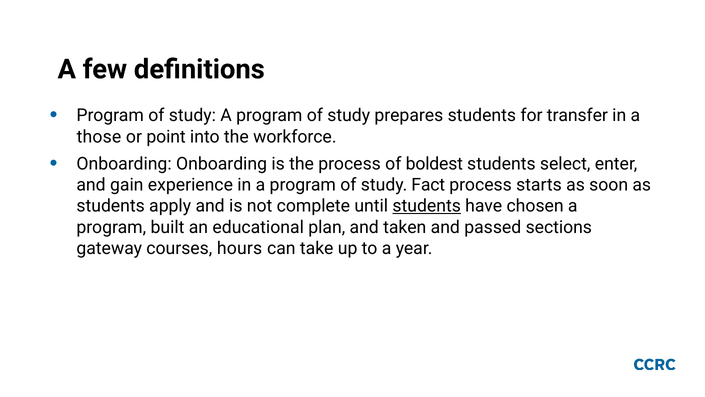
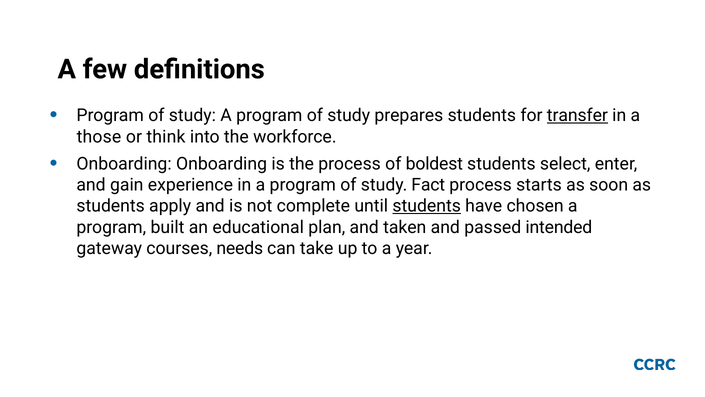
transfer underline: none -> present
point: point -> think
sections: sections -> intended
hours: hours -> needs
